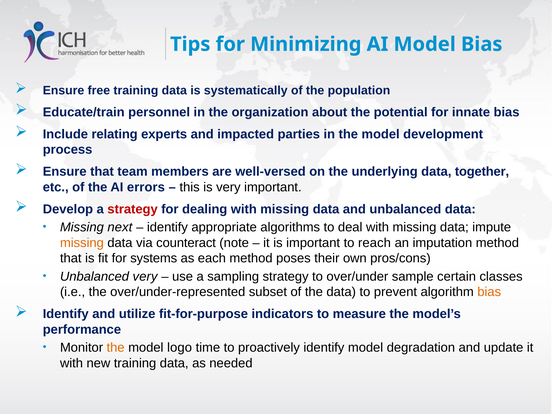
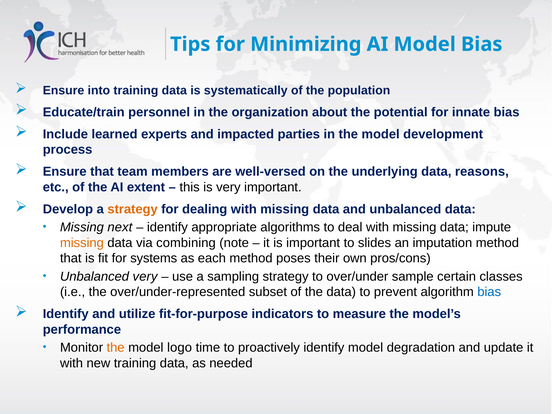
free: free -> into
relating: relating -> learned
together: together -> reasons
errors: errors -> extent
strategy at (133, 209) colour: red -> orange
counteract: counteract -> combining
reach: reach -> slides
bias at (489, 292) colour: orange -> blue
